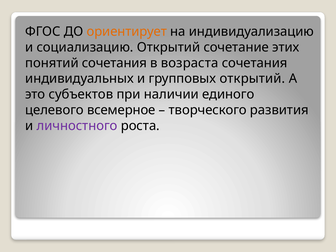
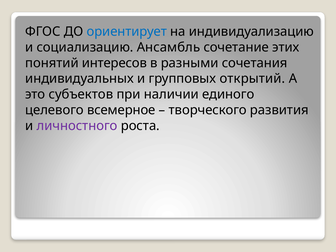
ориентирует colour: orange -> blue
социализацию Открытий: Открытий -> Ансамбль
понятий сочетания: сочетания -> интересов
возраста: возраста -> разными
